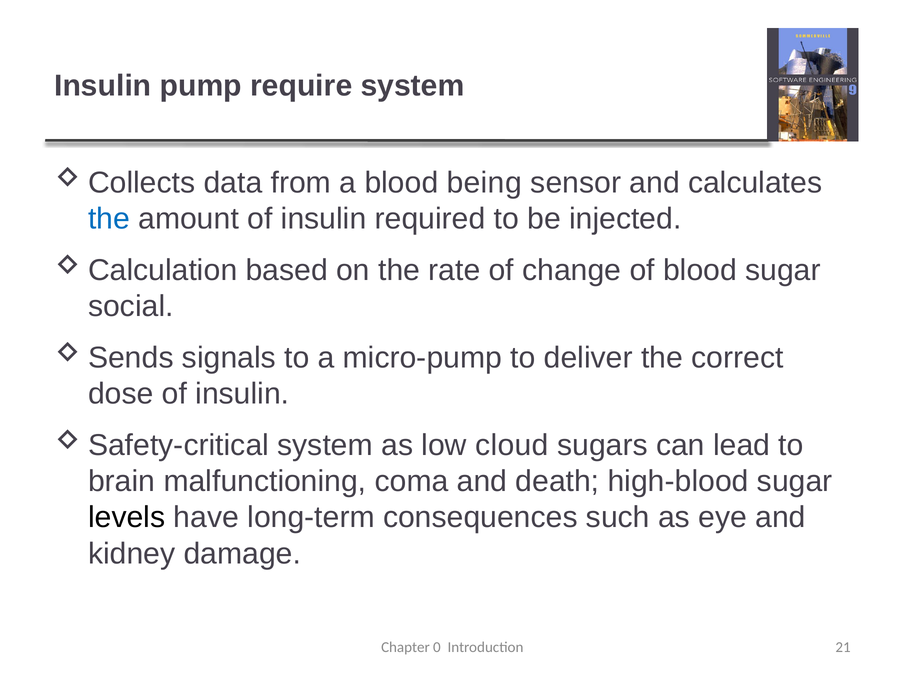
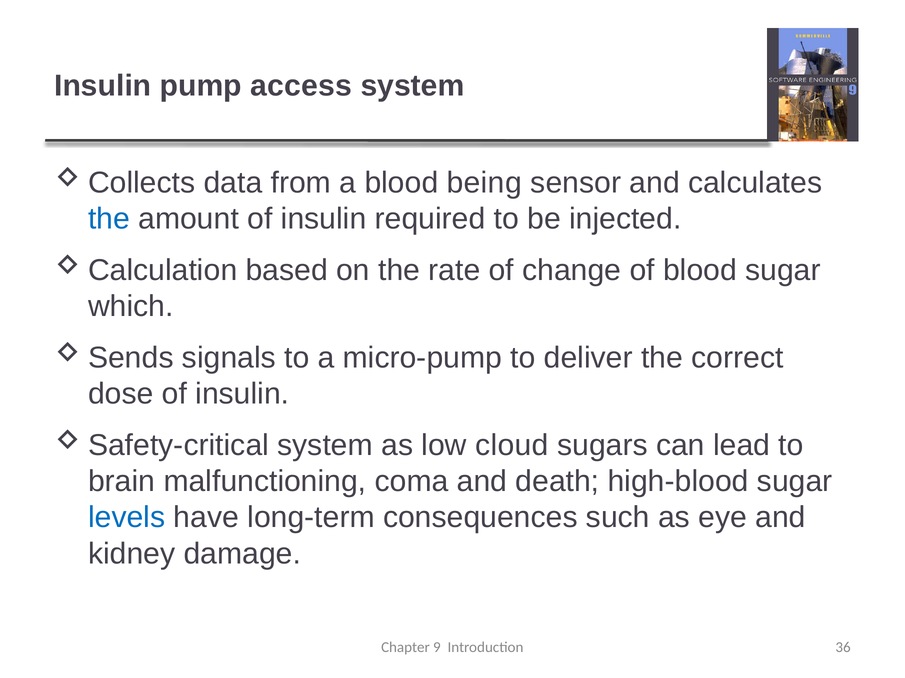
require: require -> access
social: social -> which
levels colour: black -> blue
0: 0 -> 9
21: 21 -> 36
